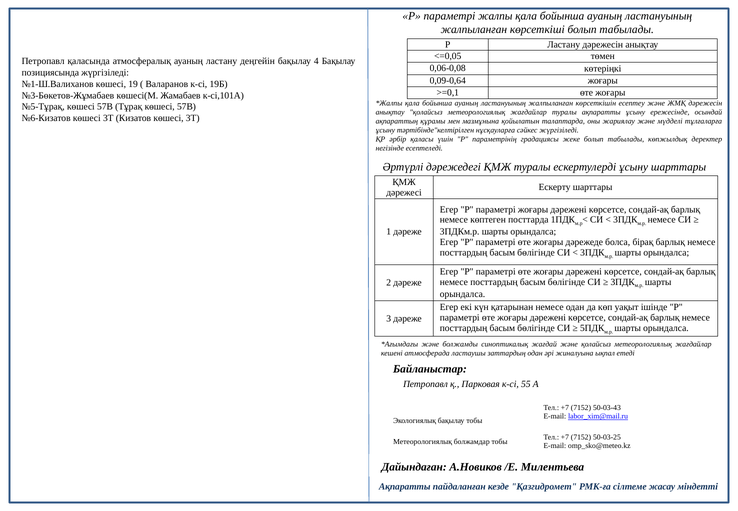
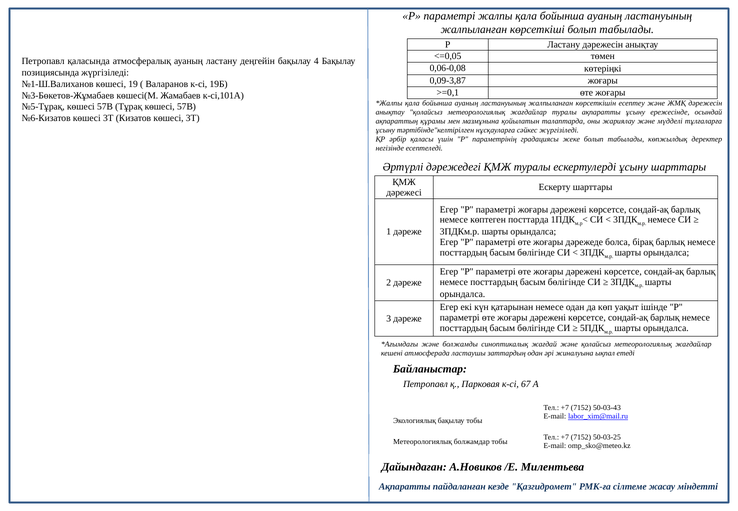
0,09-0,64: 0,09-0,64 -> 0,09-3,87
55: 55 -> 67
